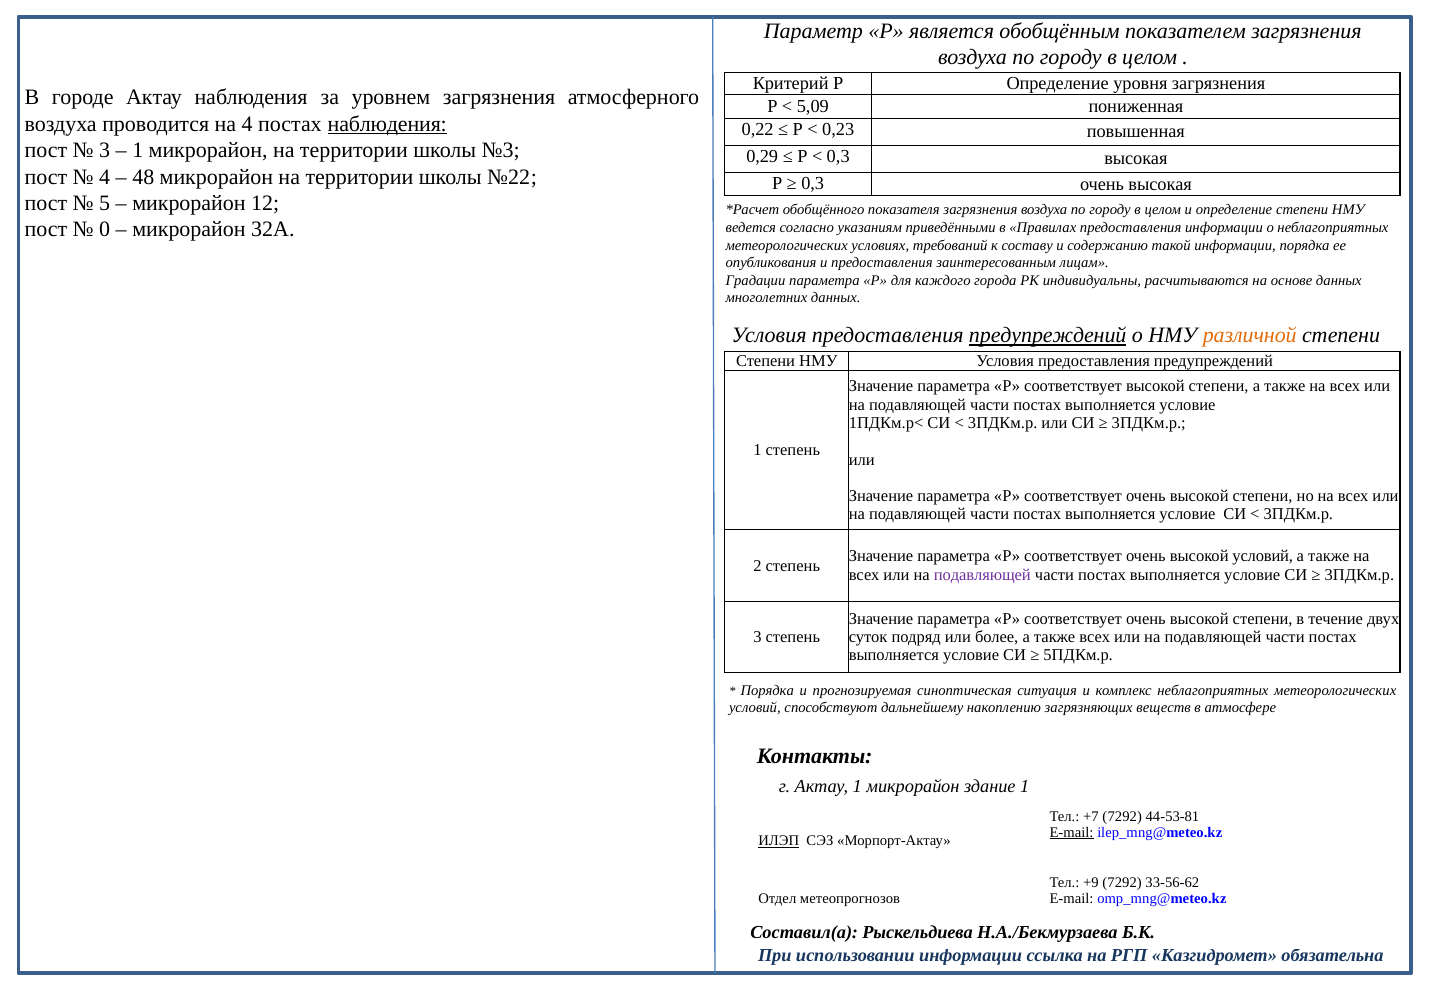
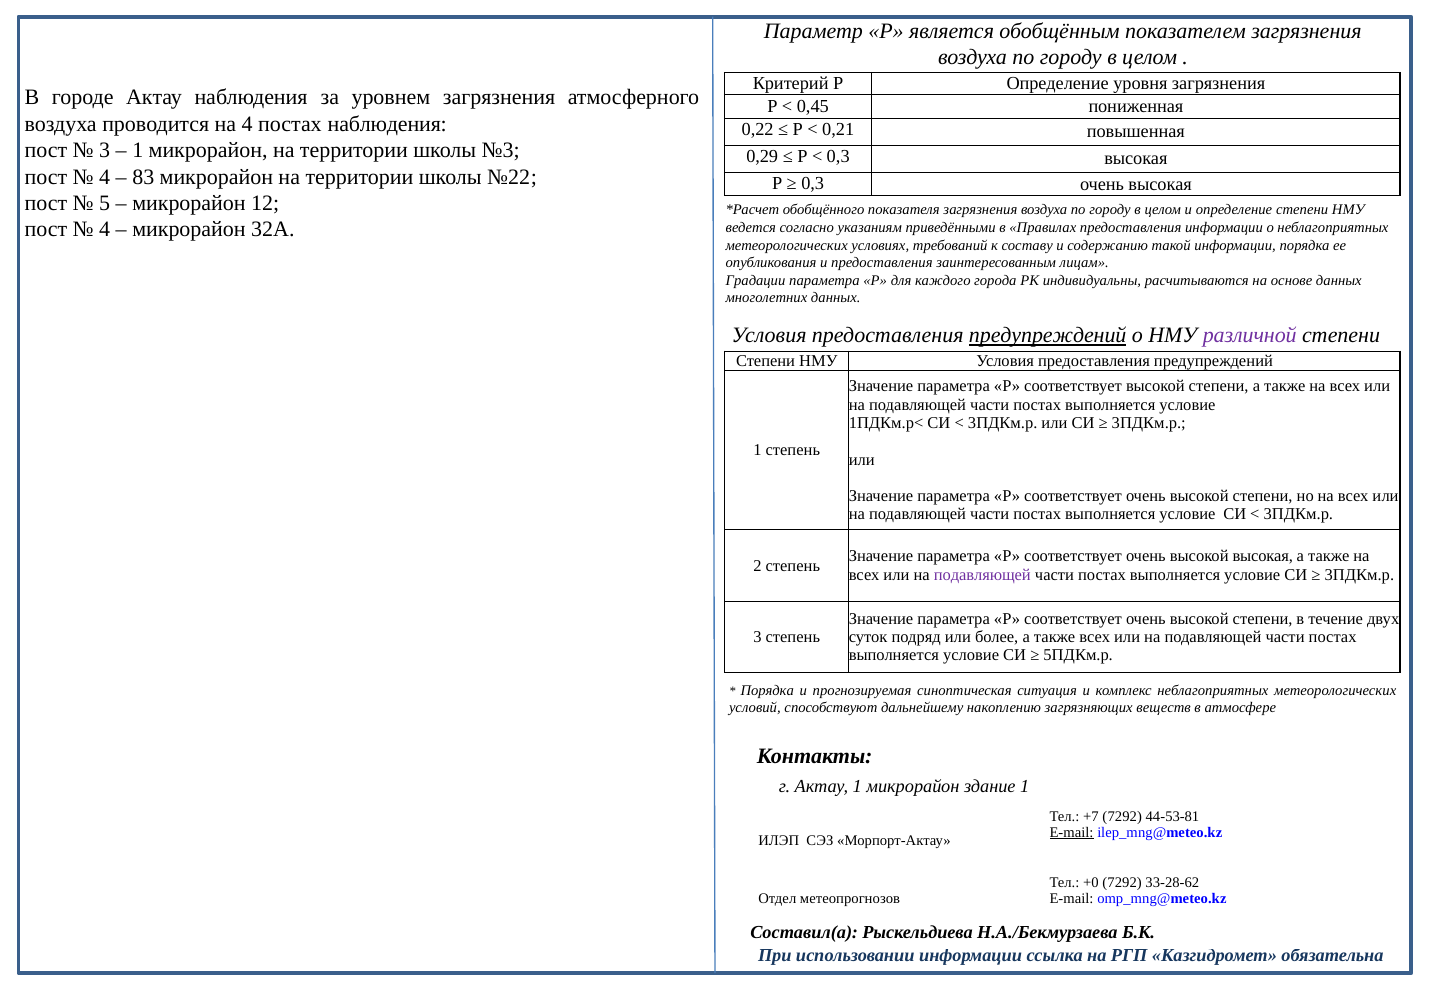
5,09: 5,09 -> 0,45
наблюдения at (387, 124) underline: present -> none
0,23: 0,23 -> 0,21
48: 48 -> 83
0 at (105, 230): 0 -> 4
различной colour: orange -> purple
высокой условий: условий -> высокая
ИЛЭП underline: present -> none
+9: +9 -> +0
33-56-62: 33-56-62 -> 33-28-62
